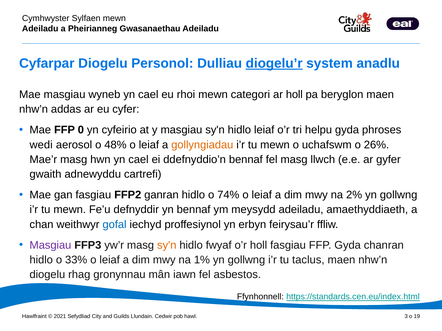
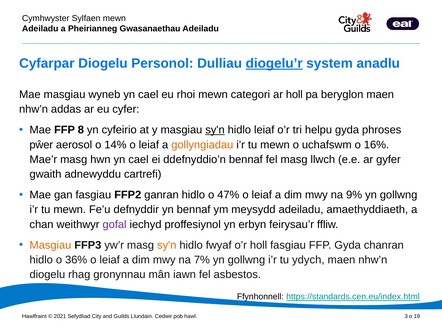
0: 0 -> 8
sy'n at (215, 130) underline: none -> present
wedi: wedi -> pŵer
48%: 48% -> 14%
26%: 26% -> 16%
74%: 74% -> 47%
2%: 2% -> 9%
gofal colour: blue -> purple
Masgiau at (50, 246) colour: purple -> orange
33%: 33% -> 36%
1%: 1% -> 7%
taclus: taclus -> ydych
